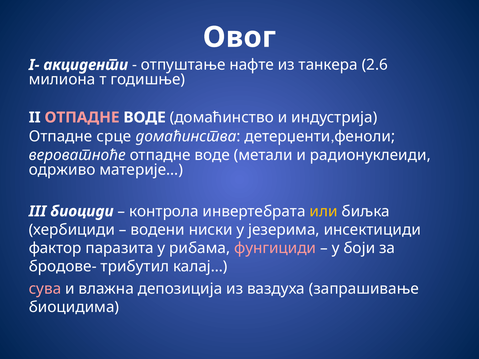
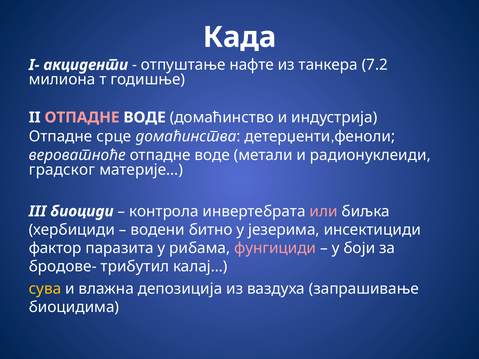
Овог: Овог -> Када
2.6: 2.6 -> 7.2
одрживо: одрживо -> градског
или colour: yellow -> pink
ниски: ниски -> битно
сува colour: pink -> yellow
